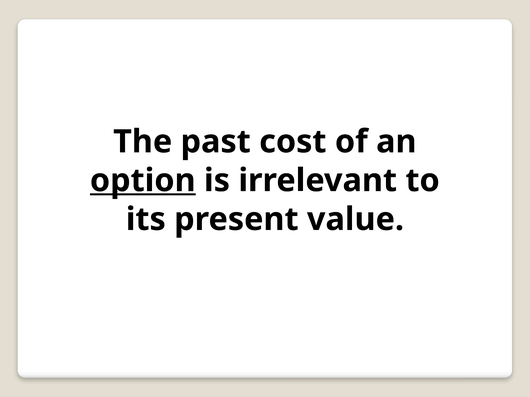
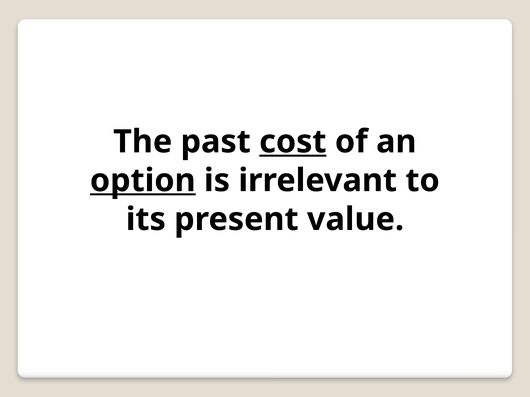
cost underline: none -> present
